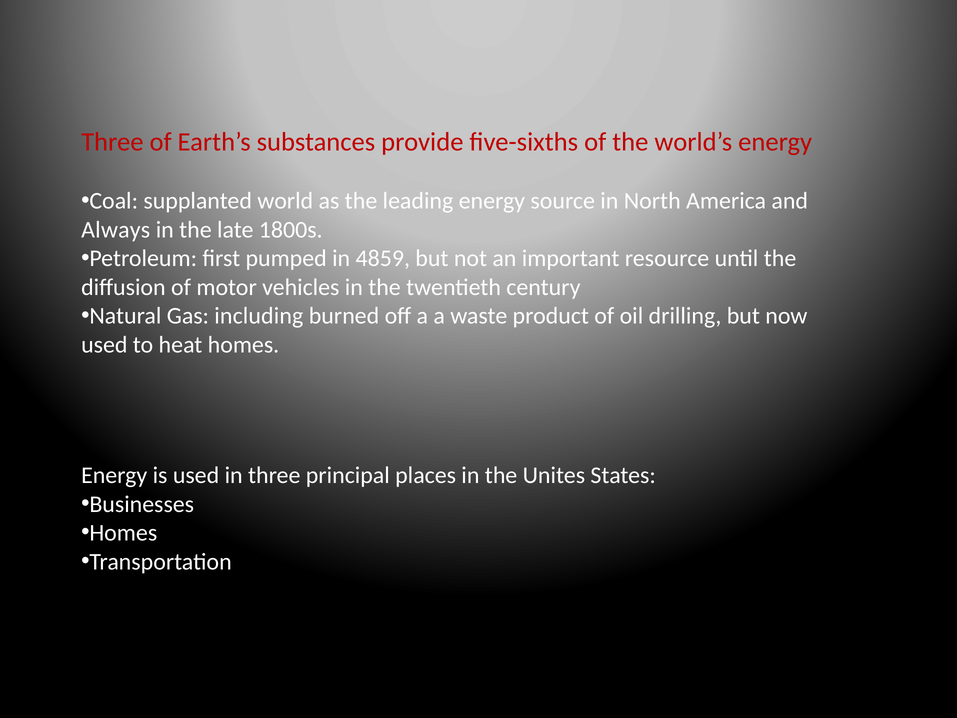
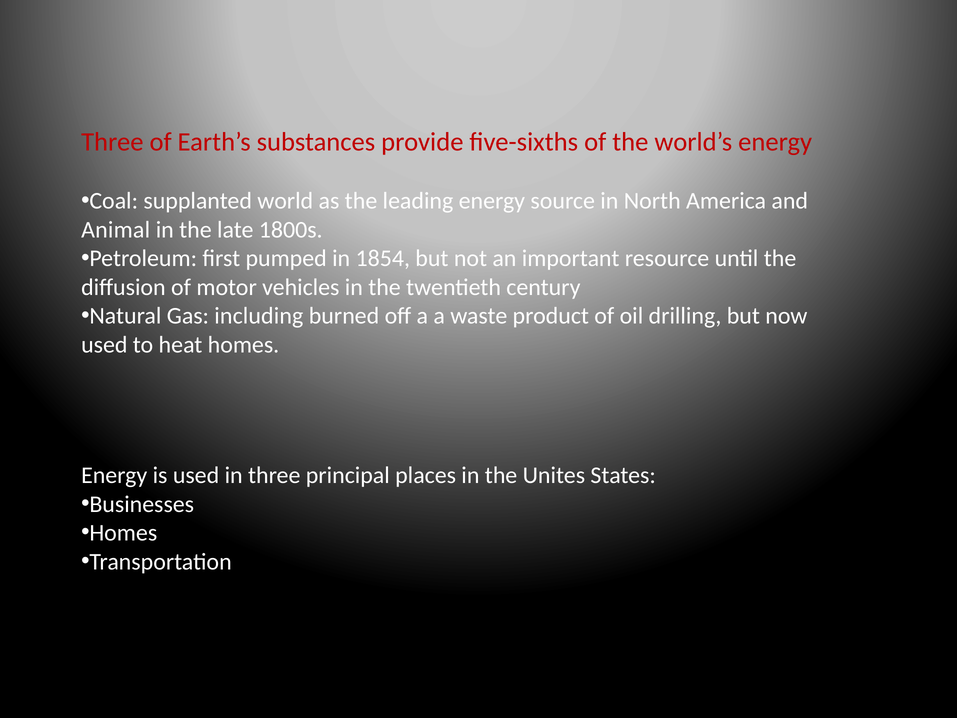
Always: Always -> Animal
4859: 4859 -> 1854
